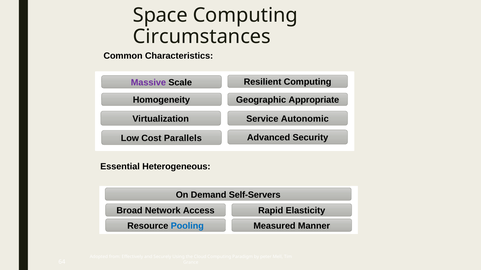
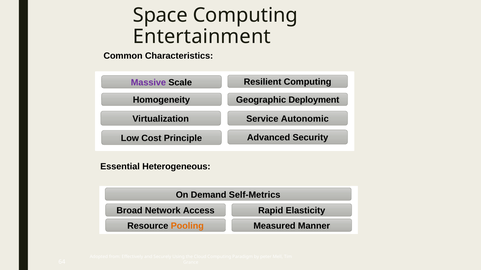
Circumstances: Circumstances -> Entertainment
Appropriate: Appropriate -> Deployment
Parallels: Parallels -> Principle
Self-Servers: Self-Servers -> Self-Metrics
Pooling colour: blue -> orange
